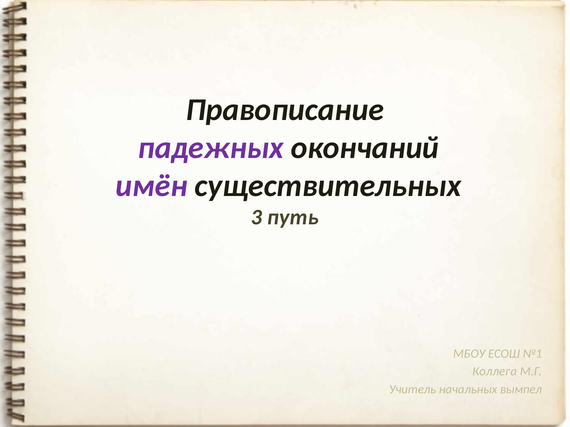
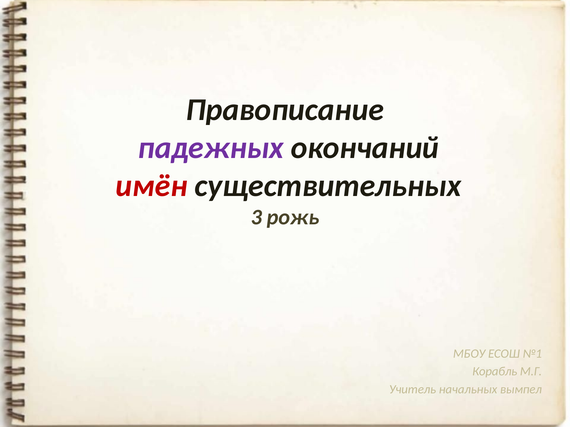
имён colour: purple -> red
путь: путь -> рожь
Коллега: Коллега -> Корабль
